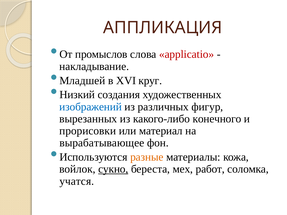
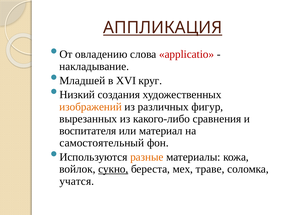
АППЛИКАЦИЯ underline: none -> present
промыслов: промыслов -> овладению
изображений colour: blue -> orange
конечного: конечного -> сравнения
прорисовки: прорисовки -> воспитателя
вырабатывающее: вырабатывающее -> самостоятельный
работ: работ -> траве
